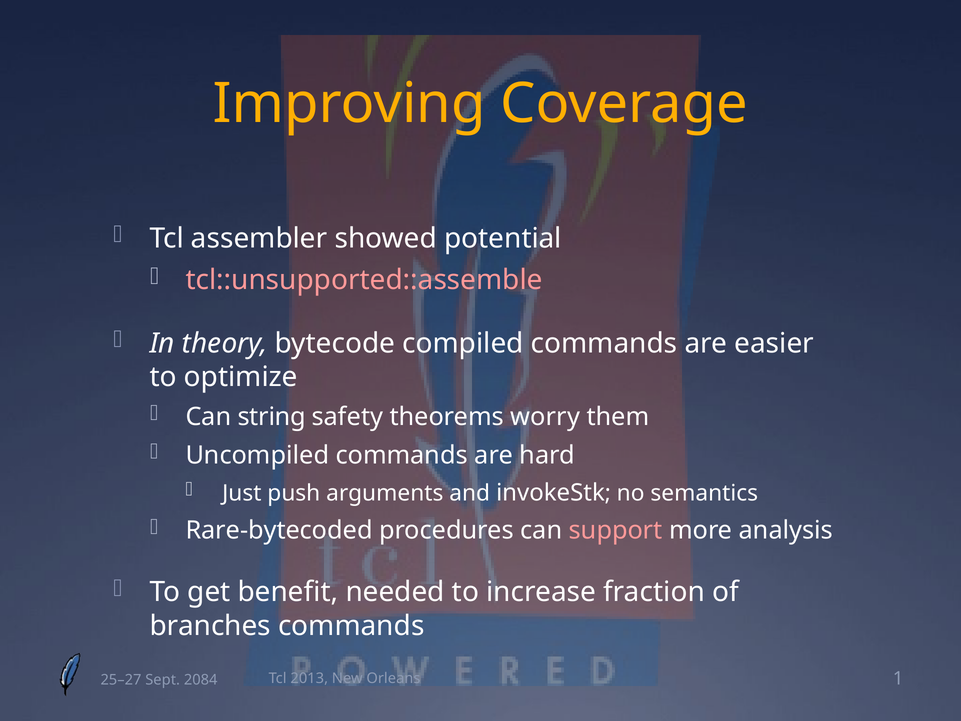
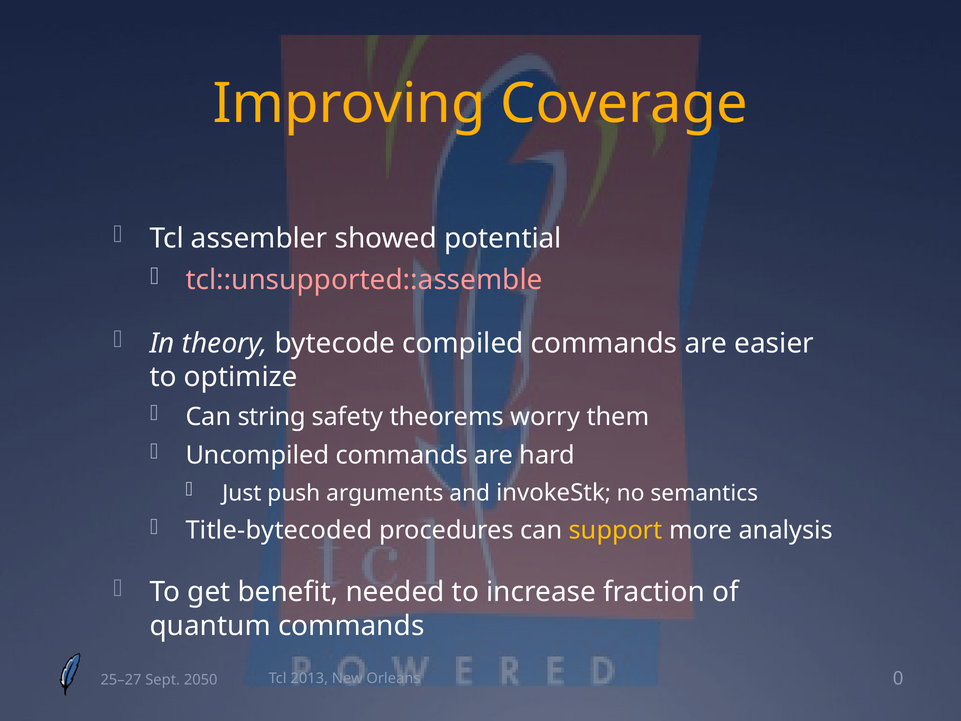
Rare-bytecoded: Rare-bytecoded -> Title-bytecoded
support colour: pink -> yellow
branches: branches -> quantum
1: 1 -> 0
2084: 2084 -> 2050
